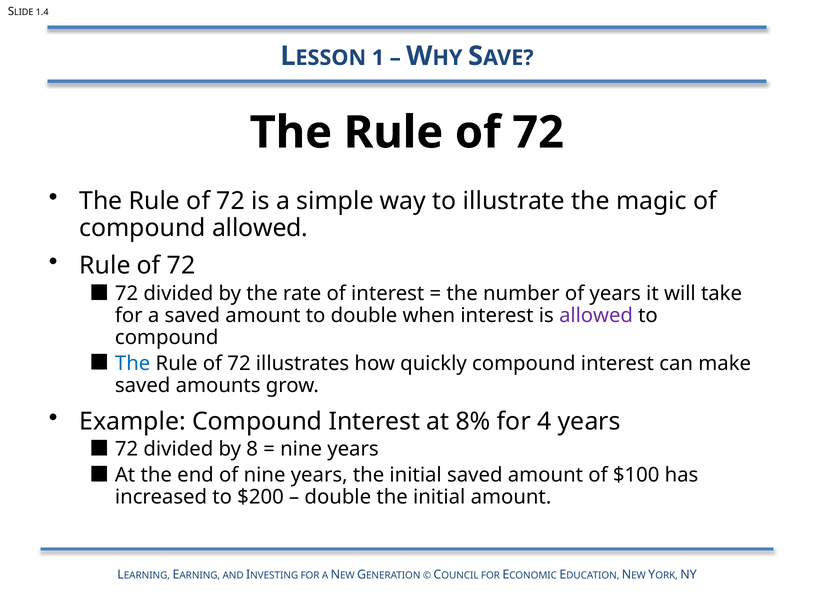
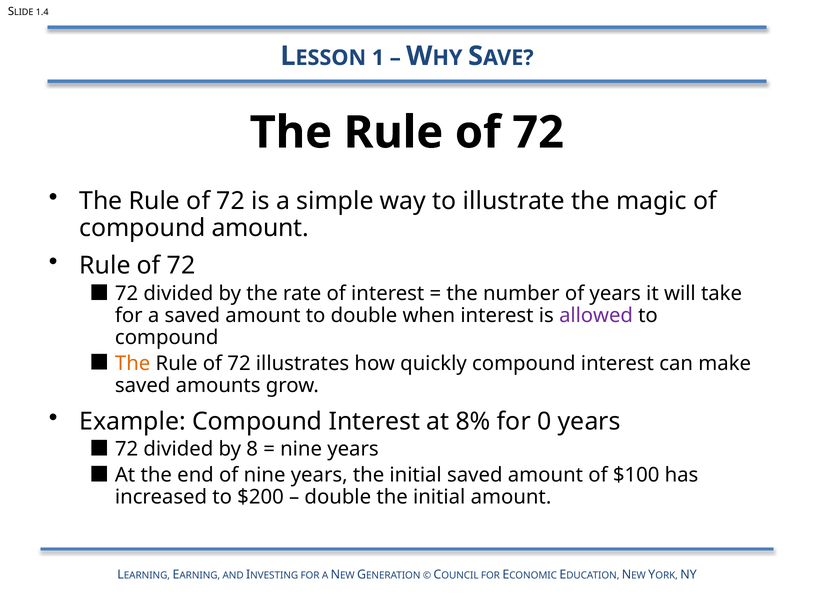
compound allowed: allowed -> amount
The at (133, 364) colour: blue -> orange
4: 4 -> 0
